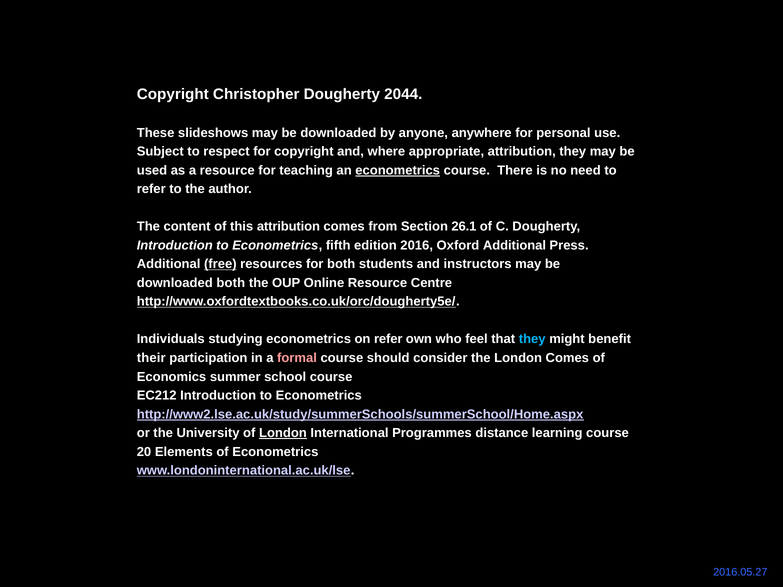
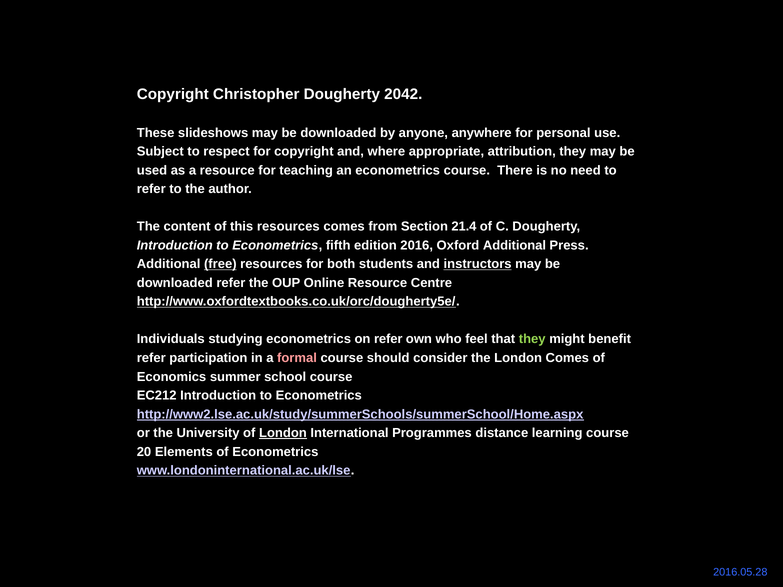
2044: 2044 -> 2042
econometrics at (398, 170) underline: present -> none
this attribution: attribution -> resources
26.1: 26.1 -> 21.4
instructors underline: none -> present
downloaded both: both -> refer
they at (532, 339) colour: light blue -> light green
their at (151, 358): their -> refer
2016.05.27: 2016.05.27 -> 2016.05.28
